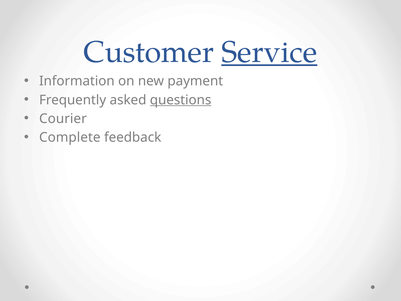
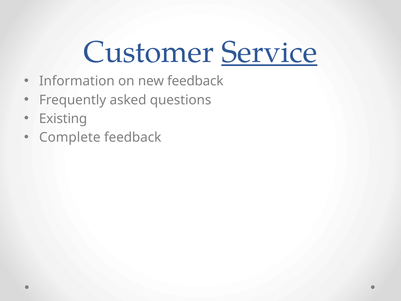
new payment: payment -> feedback
questions underline: present -> none
Courier: Courier -> Existing
